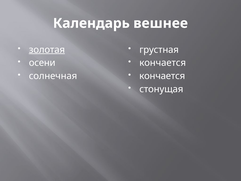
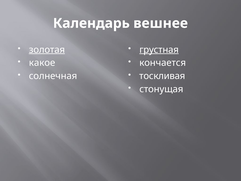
грустная underline: none -> present
осени: осени -> какое
кончается at (162, 76): кончается -> тоскливая
